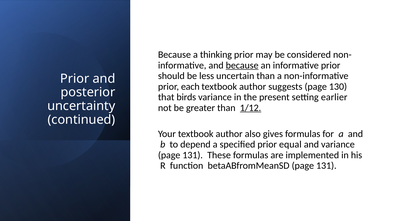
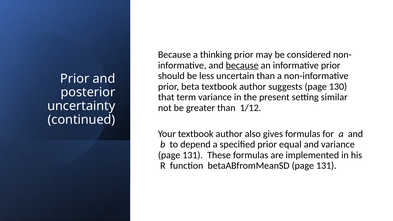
each: each -> beta
birds: birds -> term
earlier: earlier -> similar
1/12 underline: present -> none
